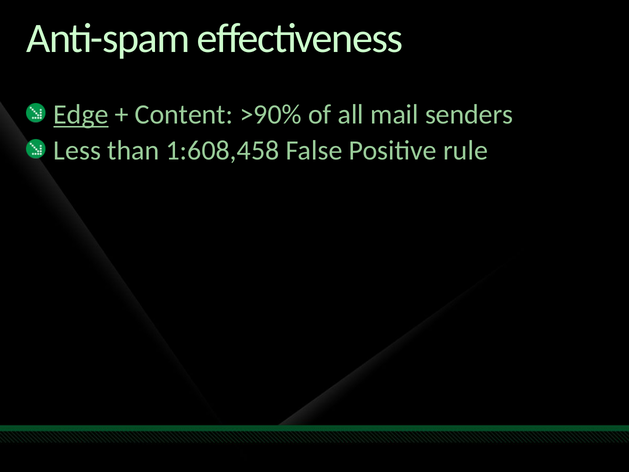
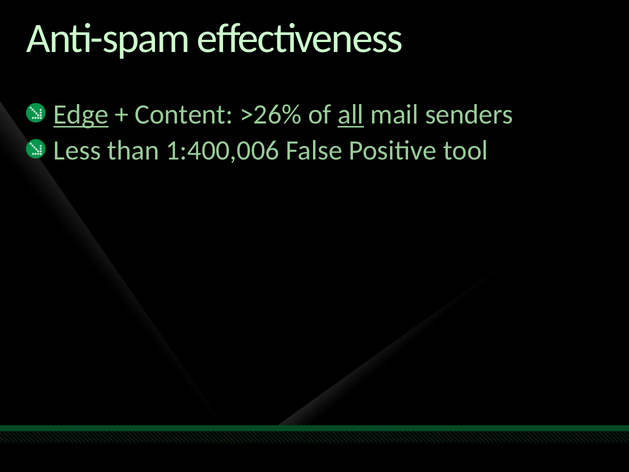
>90%: >90% -> >26%
all underline: none -> present
1:608,458: 1:608,458 -> 1:400,006
rule: rule -> tool
